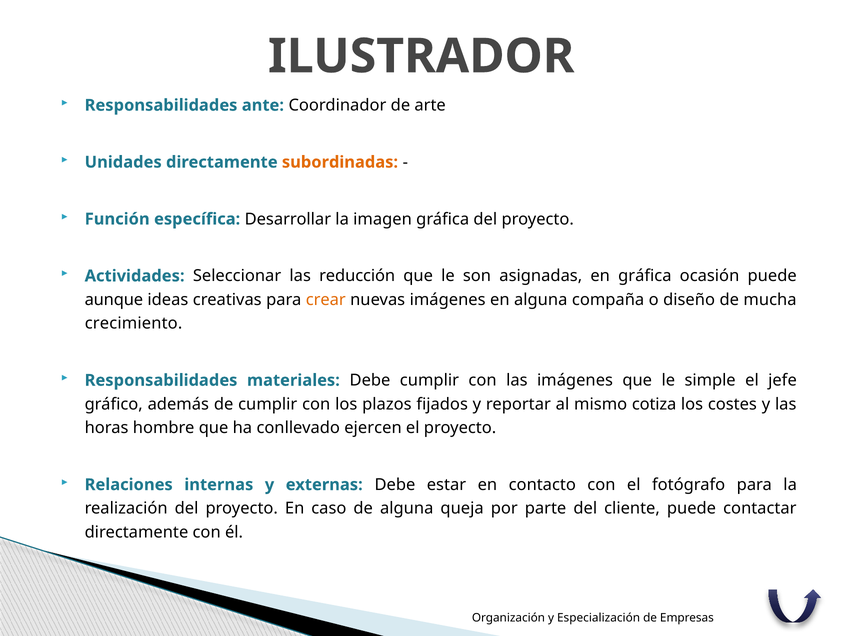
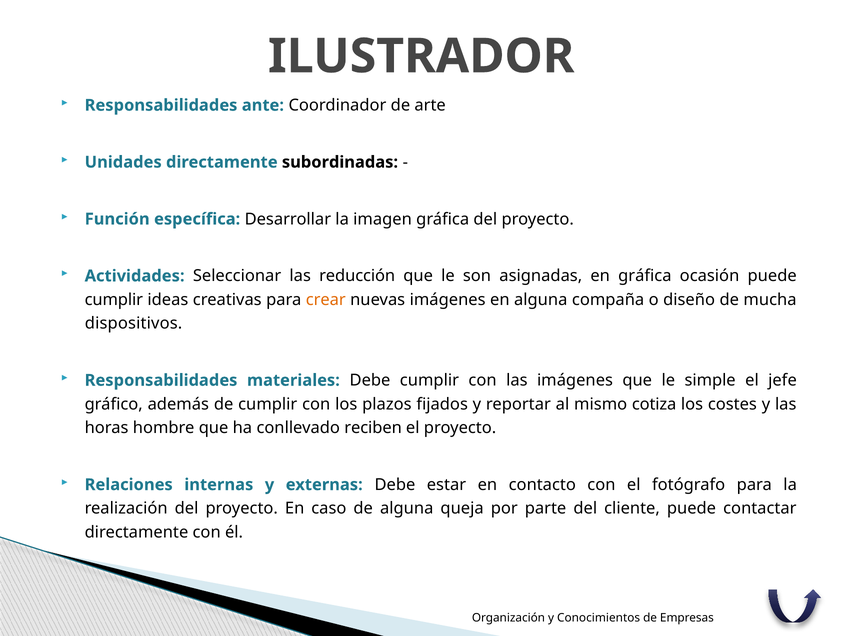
subordinadas colour: orange -> black
aunque at (114, 300): aunque -> cumplir
crecimiento: crecimiento -> dispositivos
ejercen: ejercen -> reciben
Especialización: Especialización -> Conocimientos
